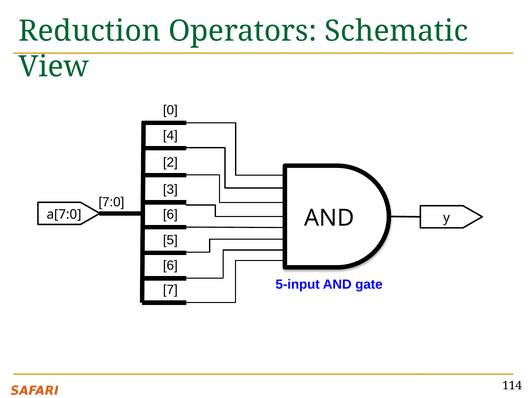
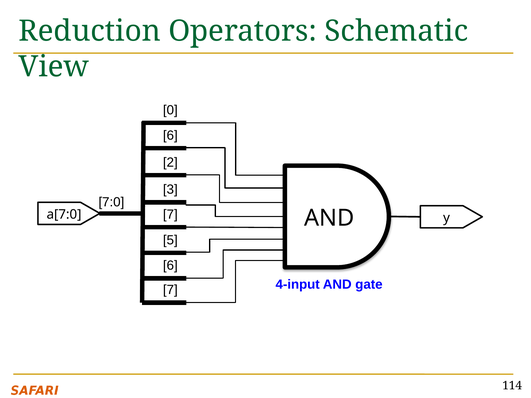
4 at (170, 135): 4 -> 6
6 at (170, 214): 6 -> 7
5-input: 5-input -> 4-input
